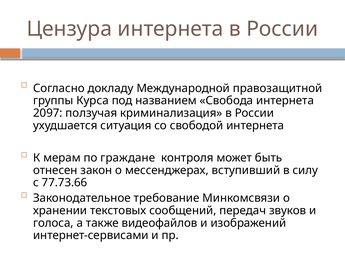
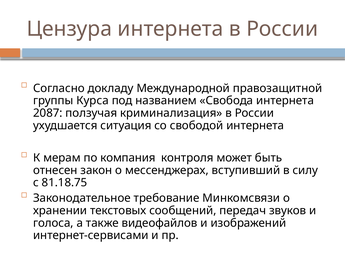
2097: 2097 -> 2087
граждане: граждане -> компания
77.73.66: 77.73.66 -> 81.18.75
